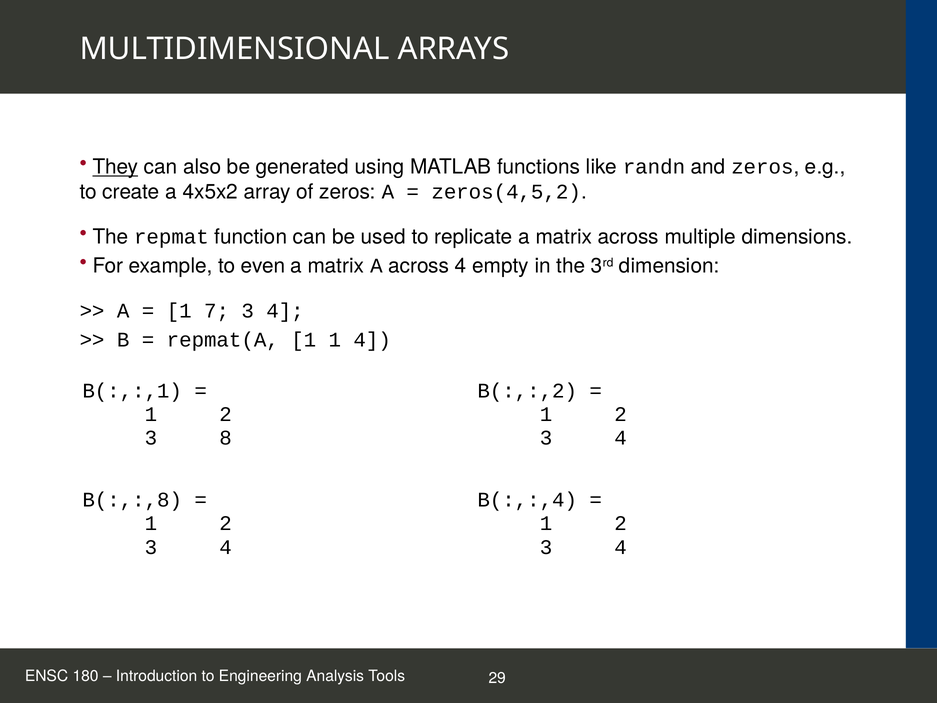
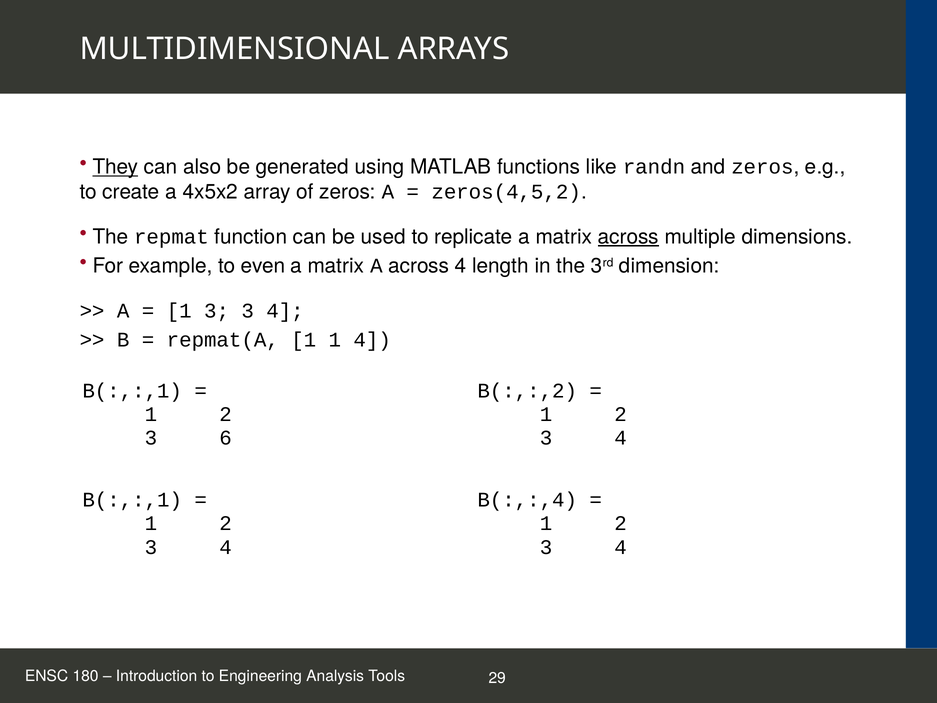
across at (628, 237) underline: none -> present
empty: empty -> length
1 7: 7 -> 3
8: 8 -> 6
B(:,:,8 at (132, 500): B(:,:,8 -> B(:,:,1
